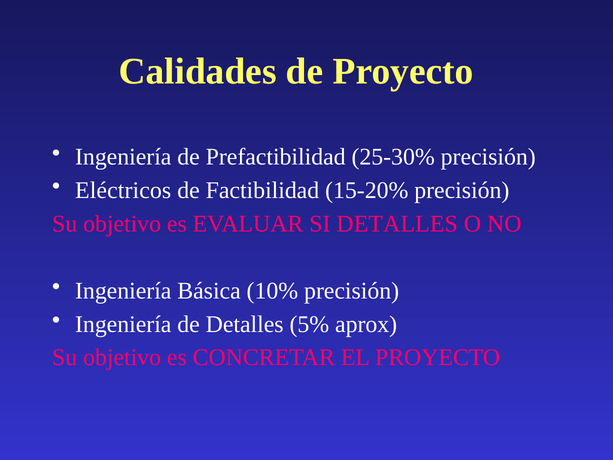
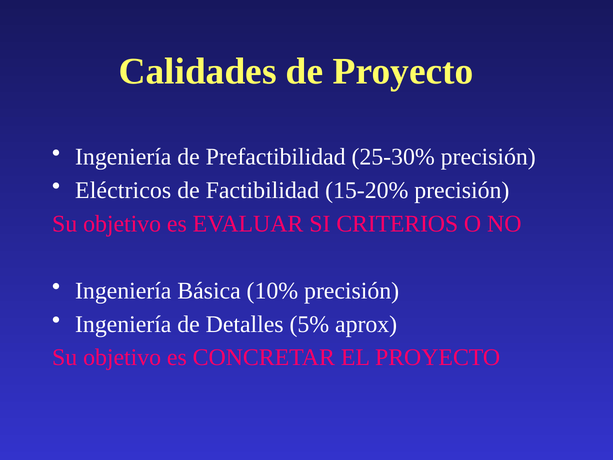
SI DETALLES: DETALLES -> CRITERIOS
